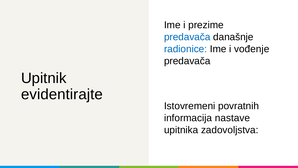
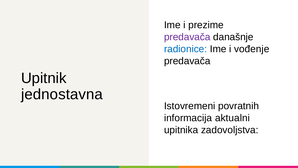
predavača at (187, 37) colour: blue -> purple
evidentirajte: evidentirajte -> jednostavna
nastave: nastave -> aktualni
